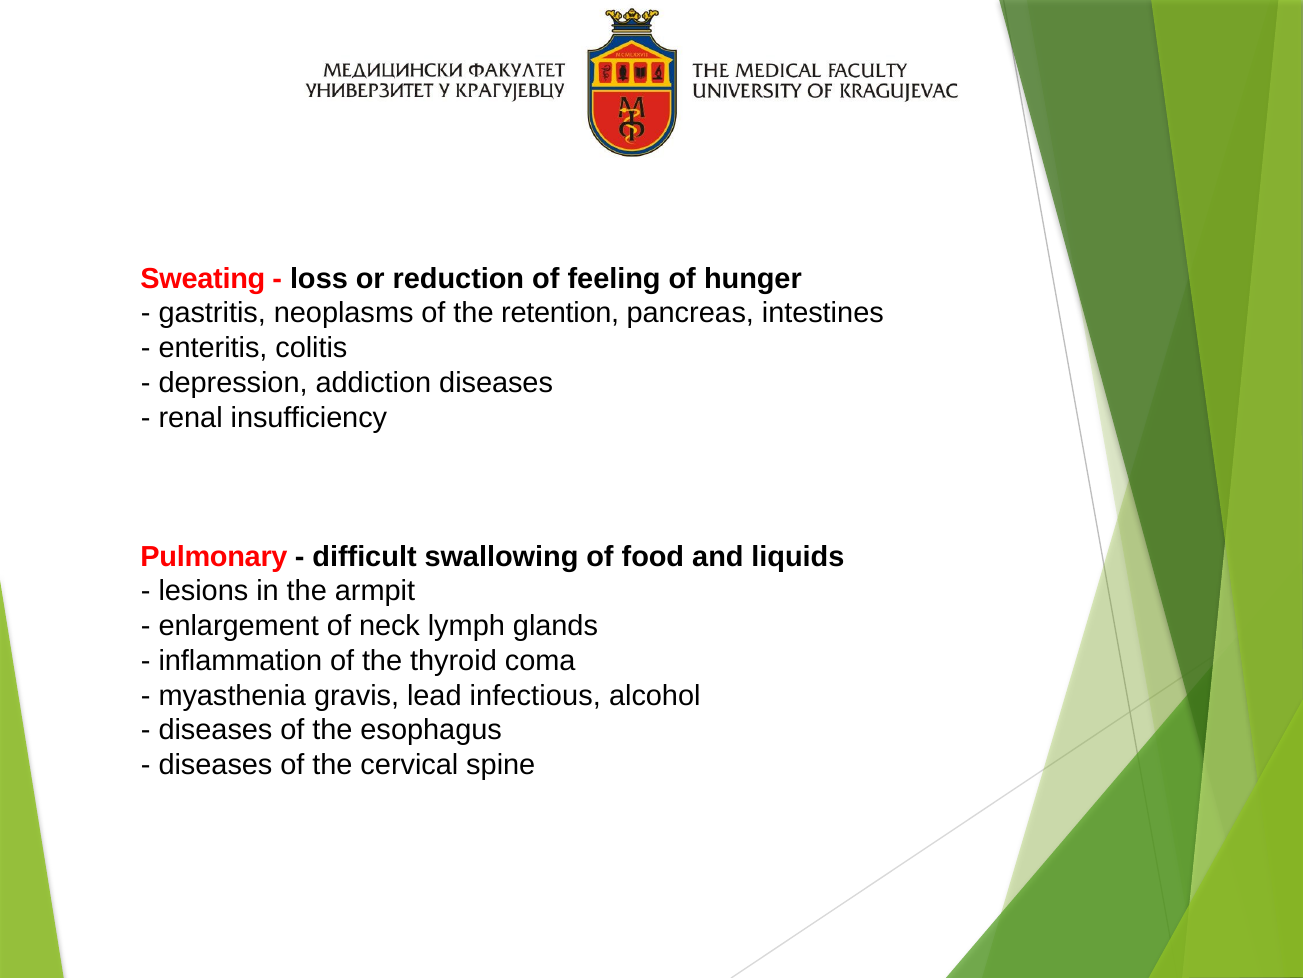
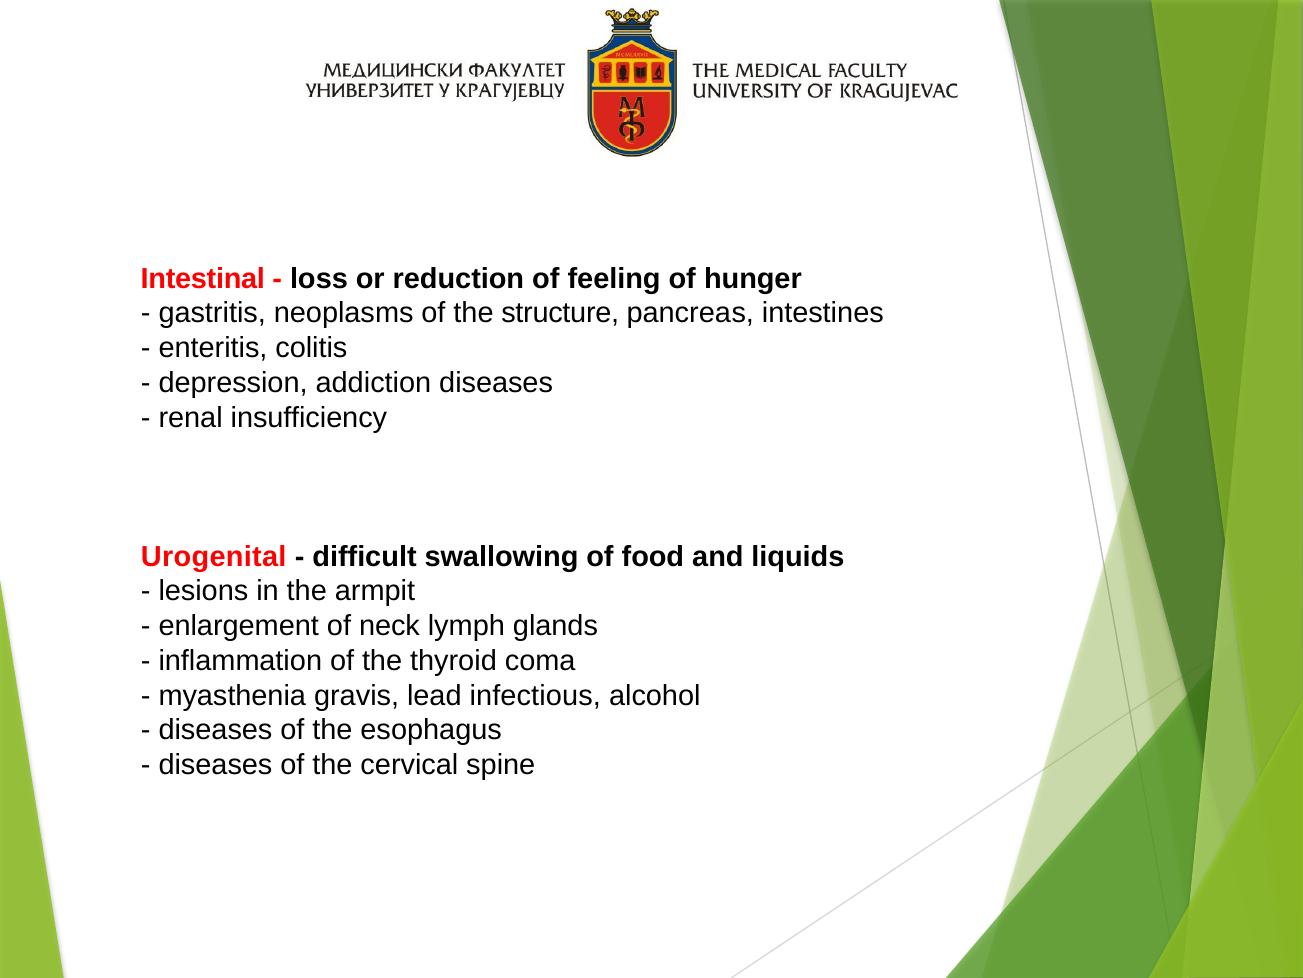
Sweating: Sweating -> Intestinal
retention: retention -> structure
Pulmonary: Pulmonary -> Urogenital
